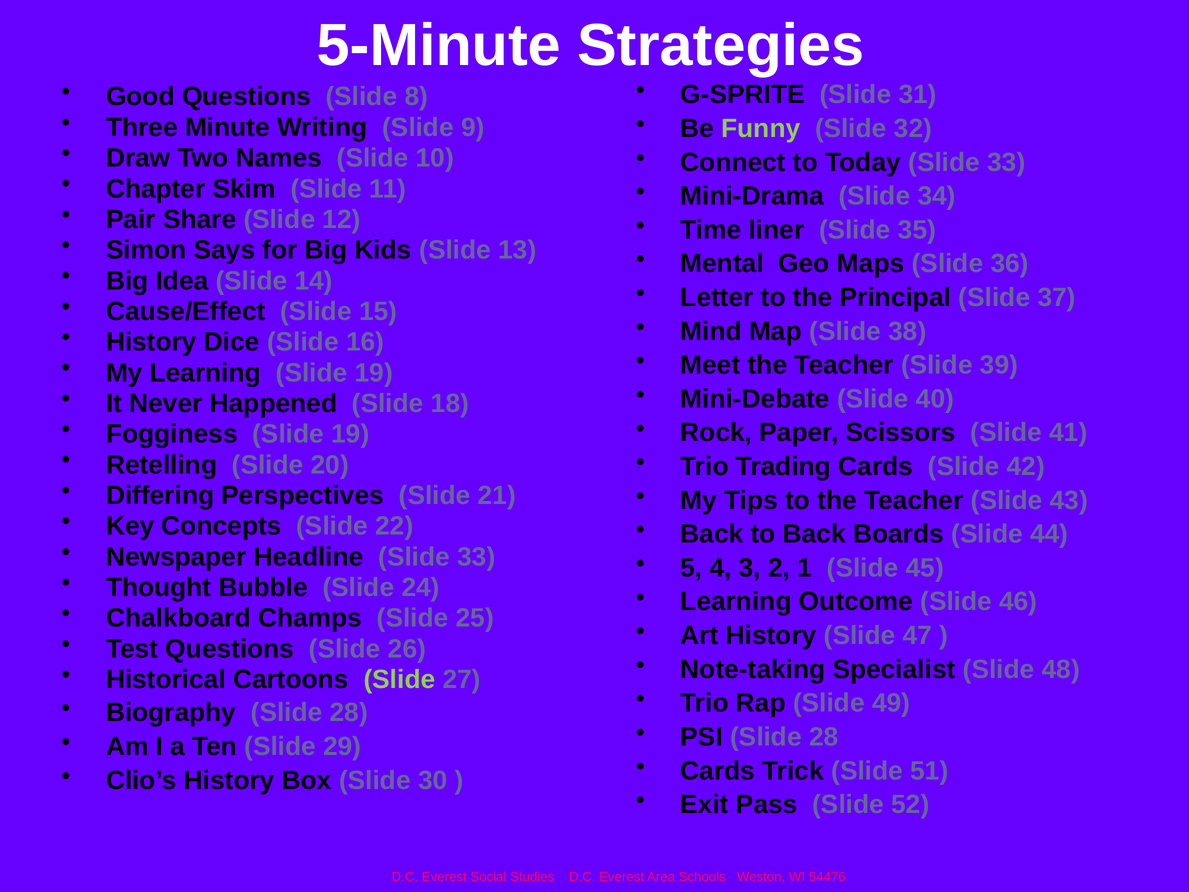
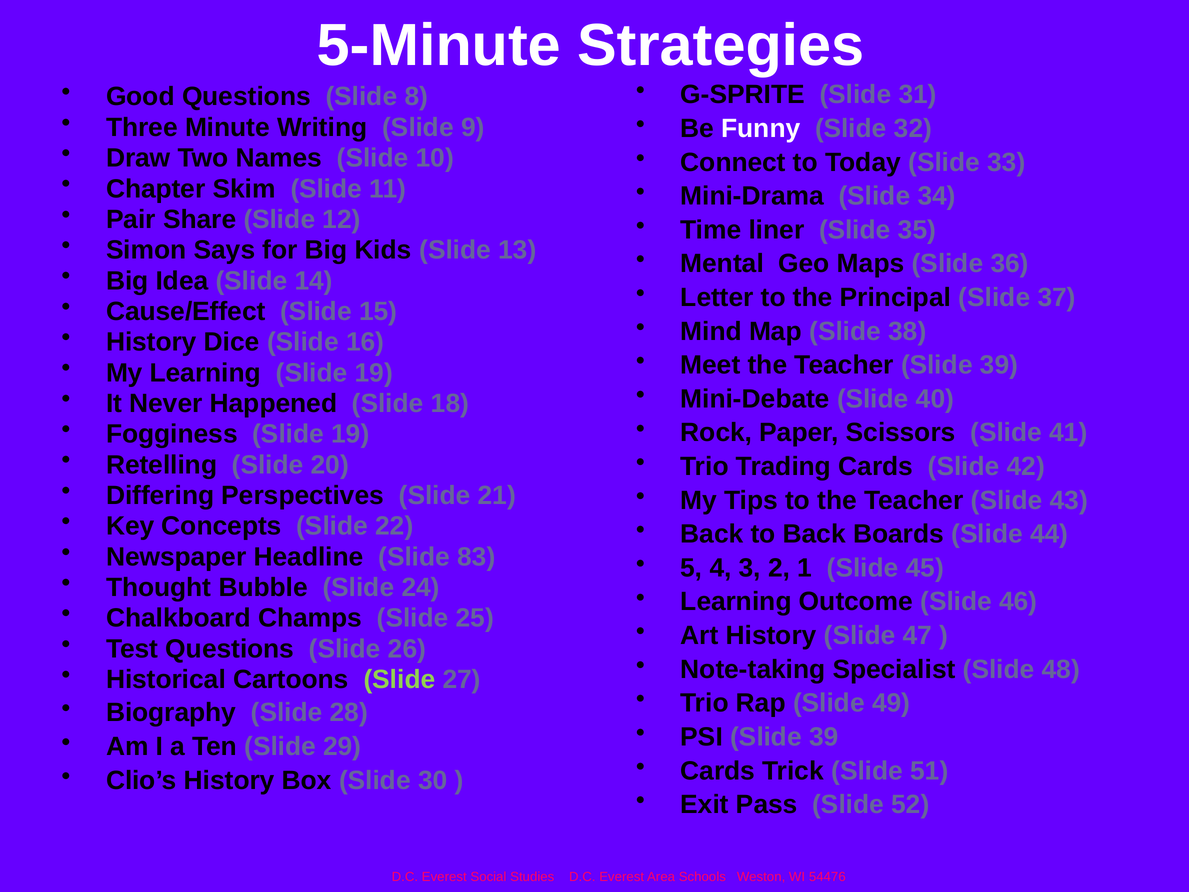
Funny colour: light green -> white
Headline Slide 33: 33 -> 83
PSI Slide 28: 28 -> 39
